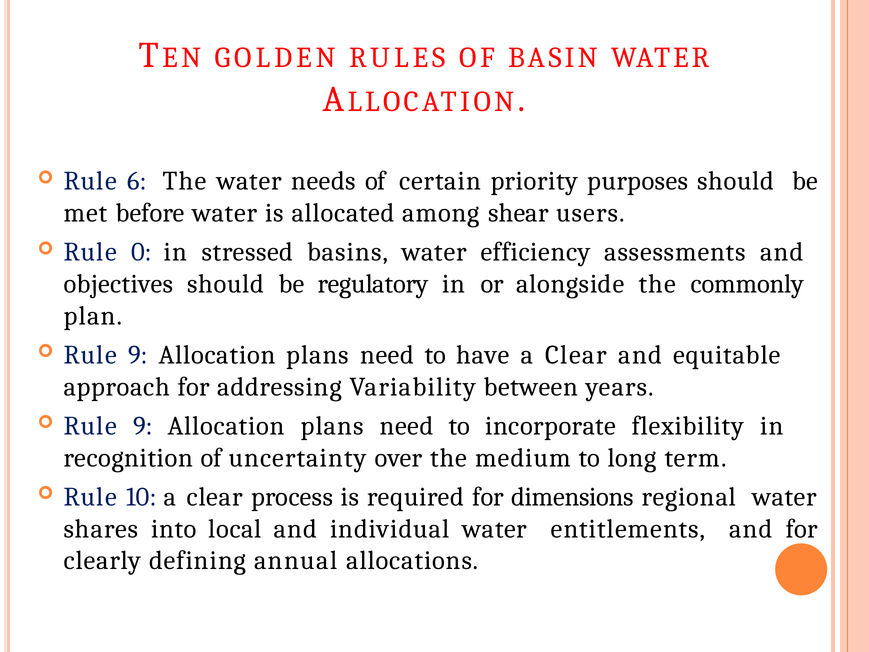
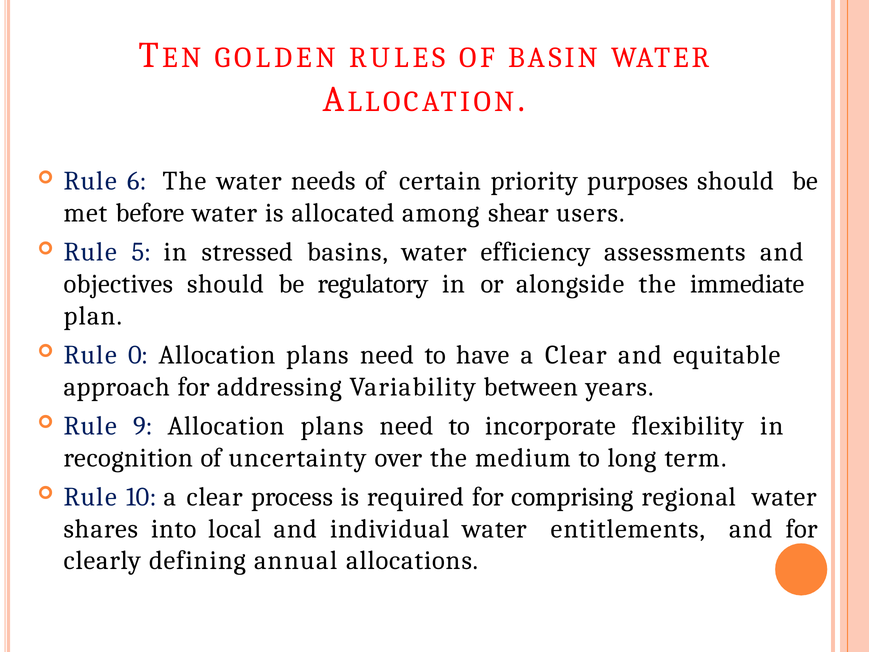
0: 0 -> 5
commonly: commonly -> immediate
9 at (138, 355): 9 -> 0
dimensions: dimensions -> comprising
